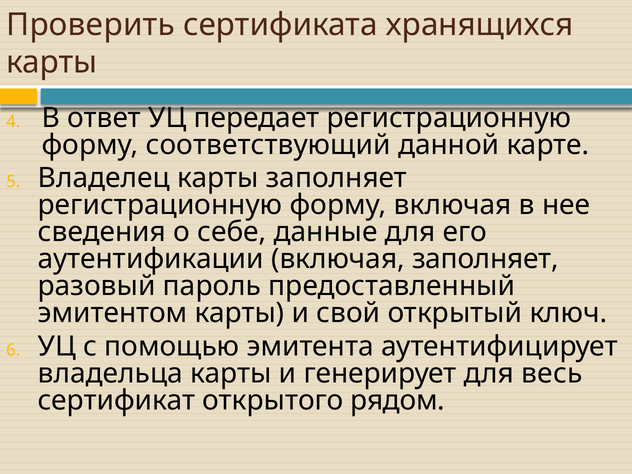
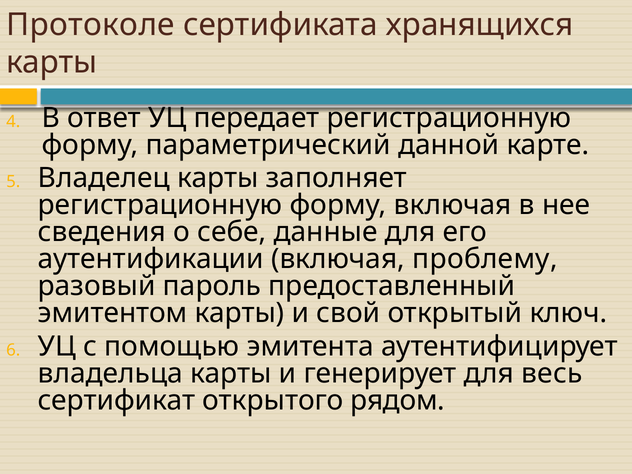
Проверить: Проверить -> Протоколе
соответствующий: соответствующий -> параметрический
включая заполняет: заполняет -> проблему
